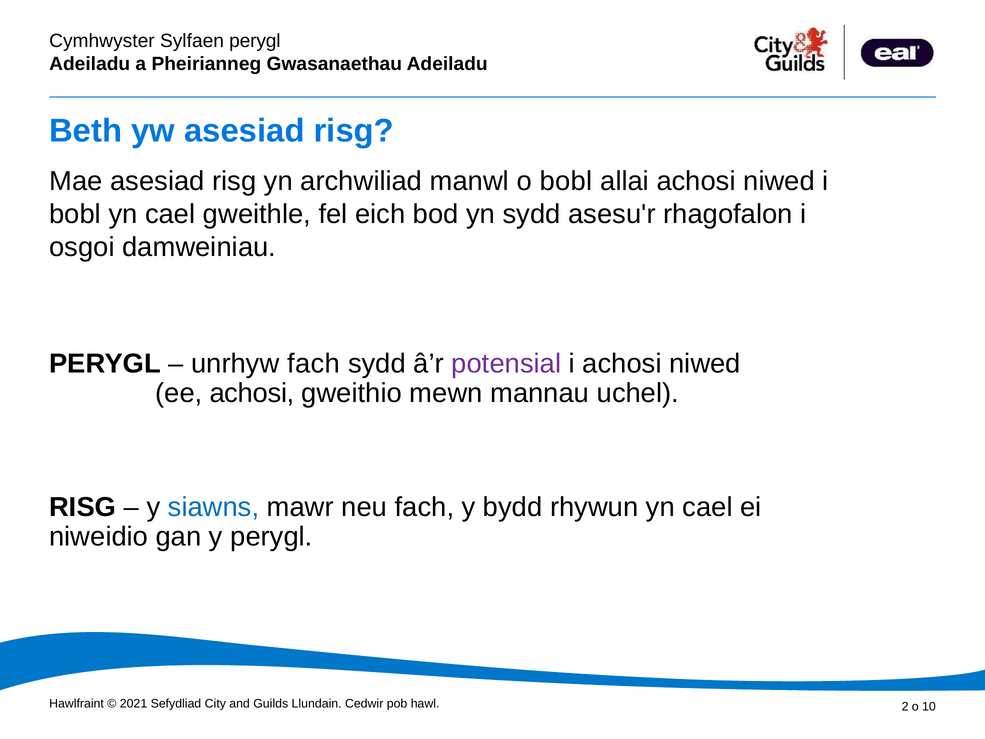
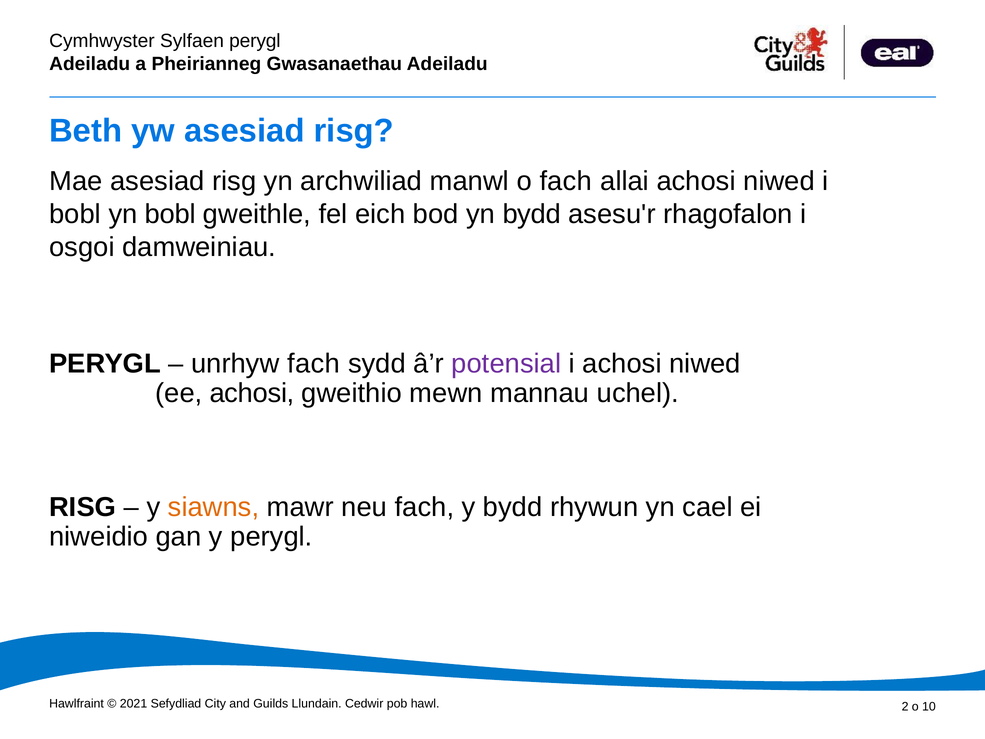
o bobl: bobl -> fach
bobl yn cael: cael -> bobl
yn sydd: sydd -> bydd
siawns colour: blue -> orange
